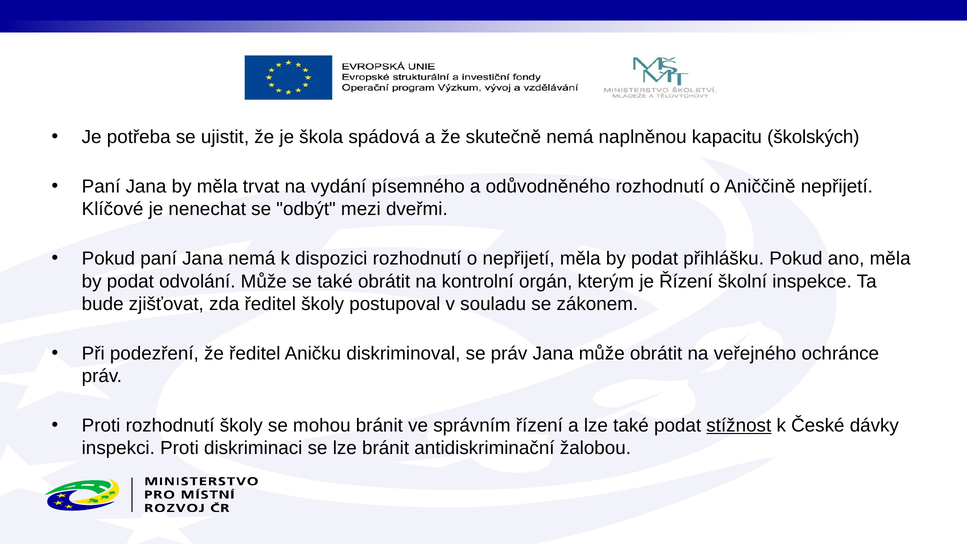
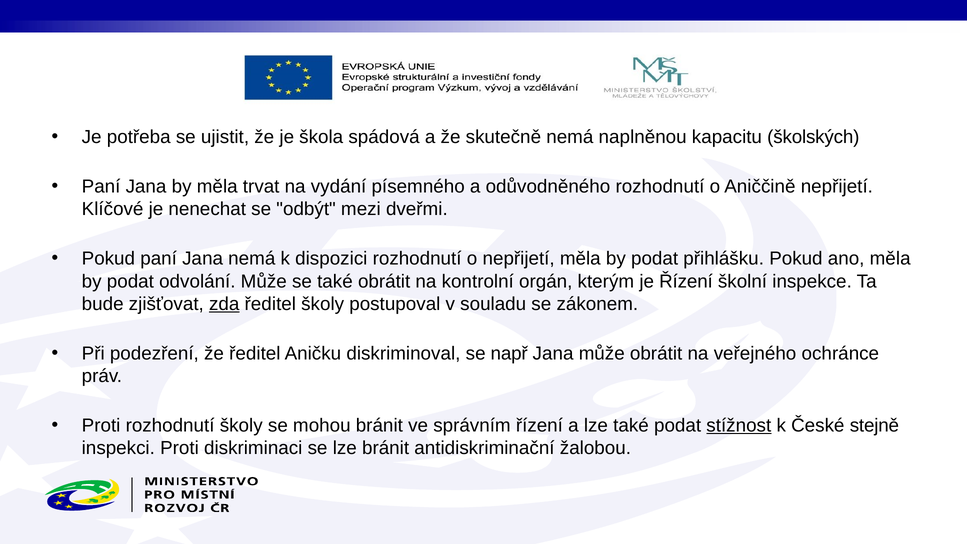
zda underline: none -> present
se práv: práv -> např
dávky: dávky -> stejně
